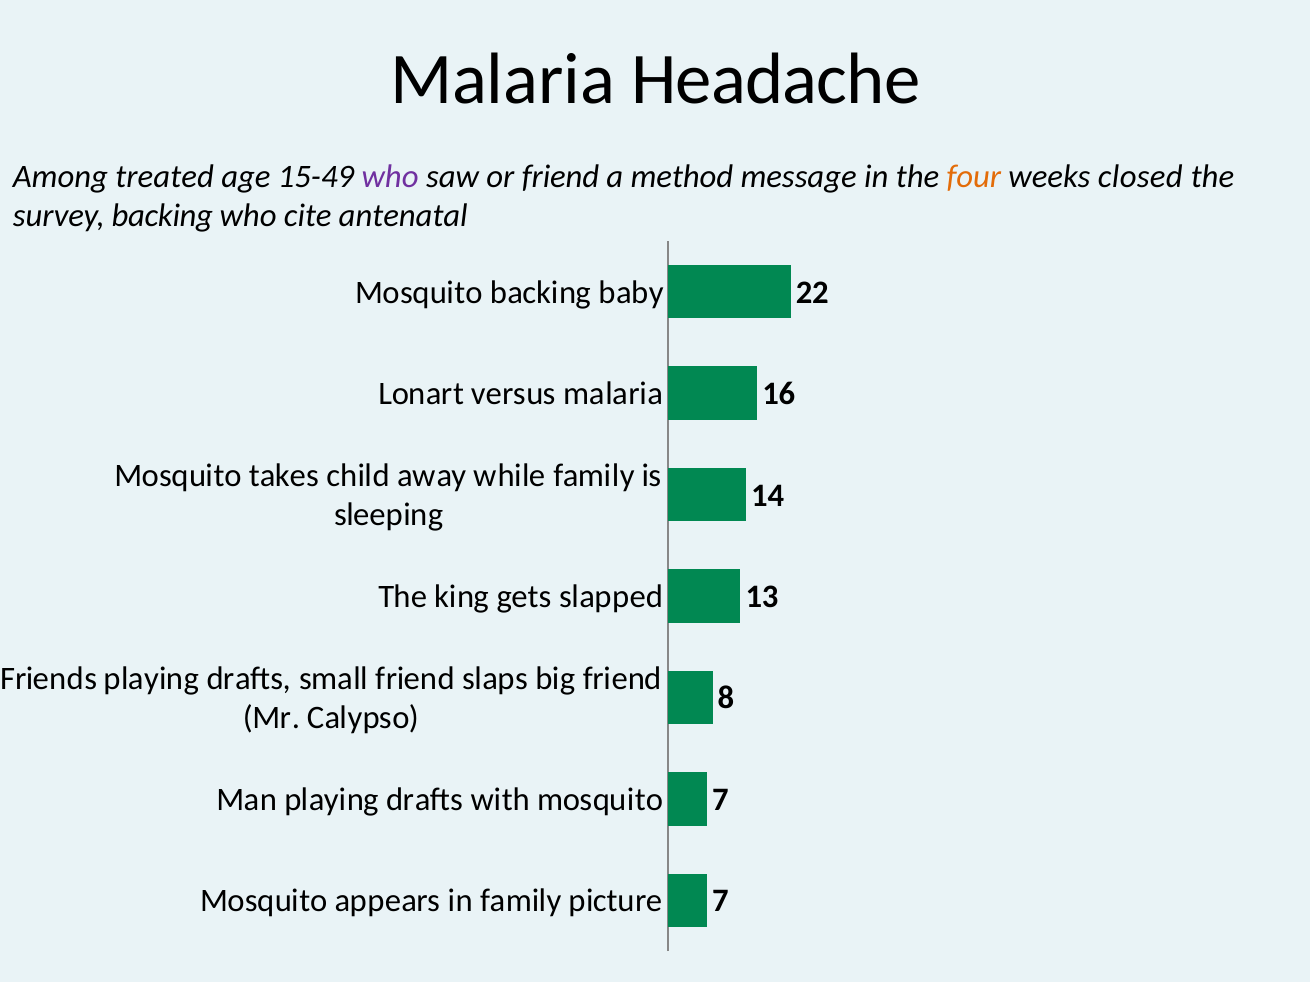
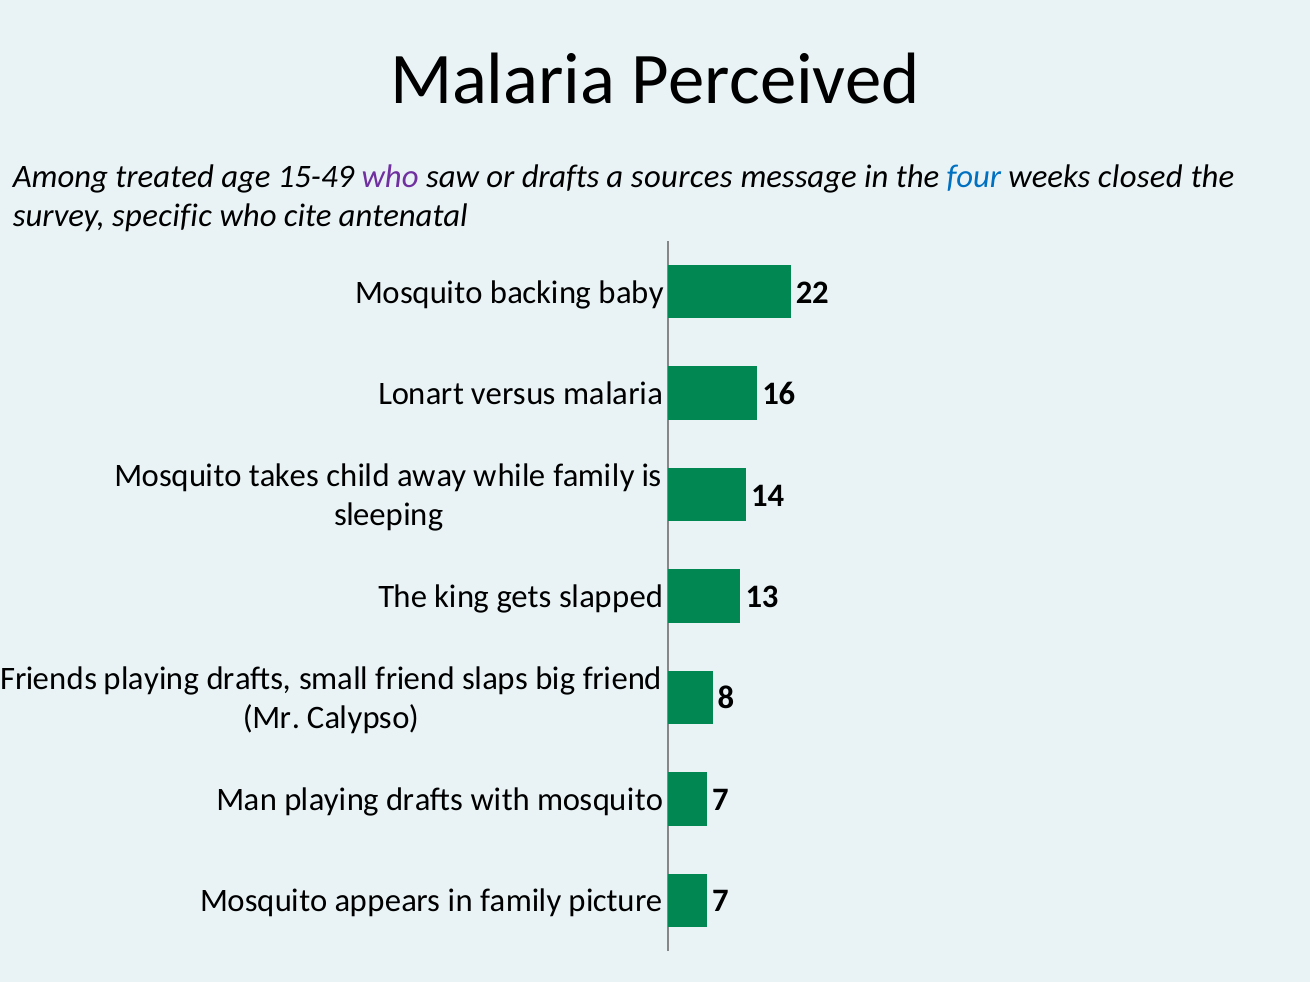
Headache: Headache -> Perceived
or friend: friend -> drafts
method: method -> sources
four colour: orange -> blue
survey backing: backing -> specific
